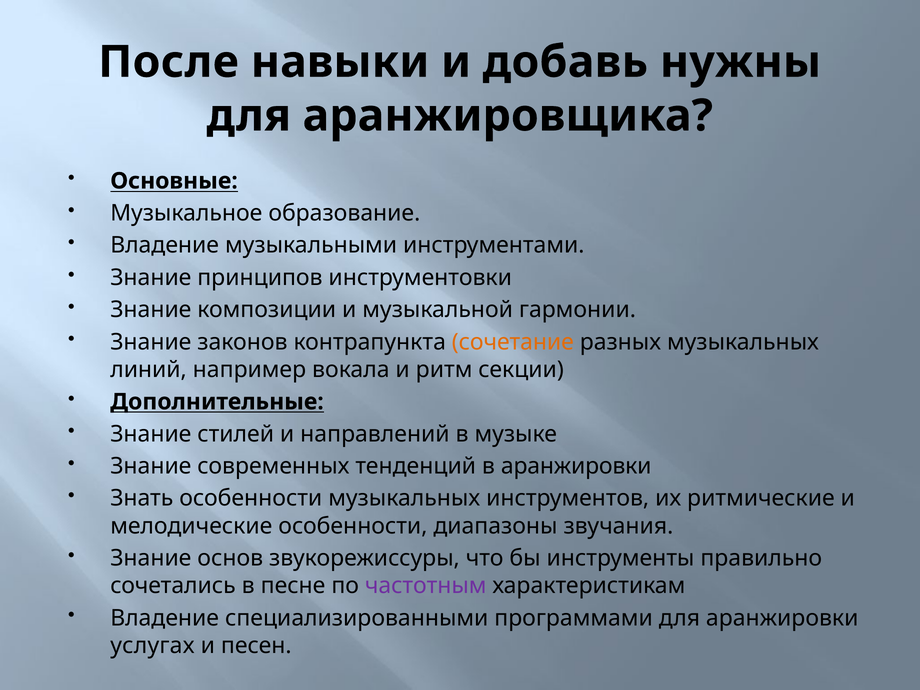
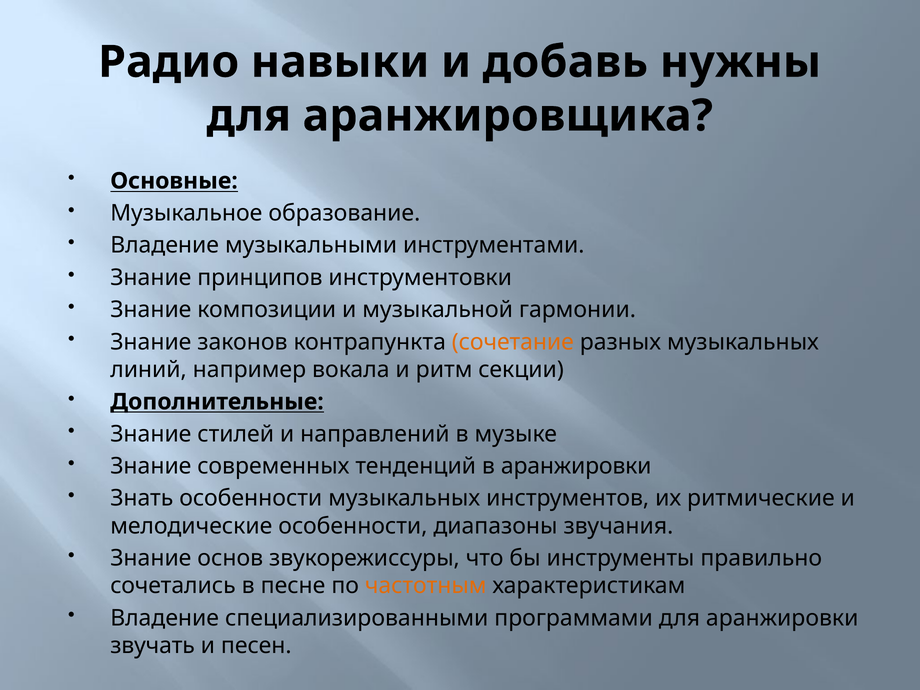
После: После -> Радио
частотным colour: purple -> orange
услугах: услугах -> звучать
